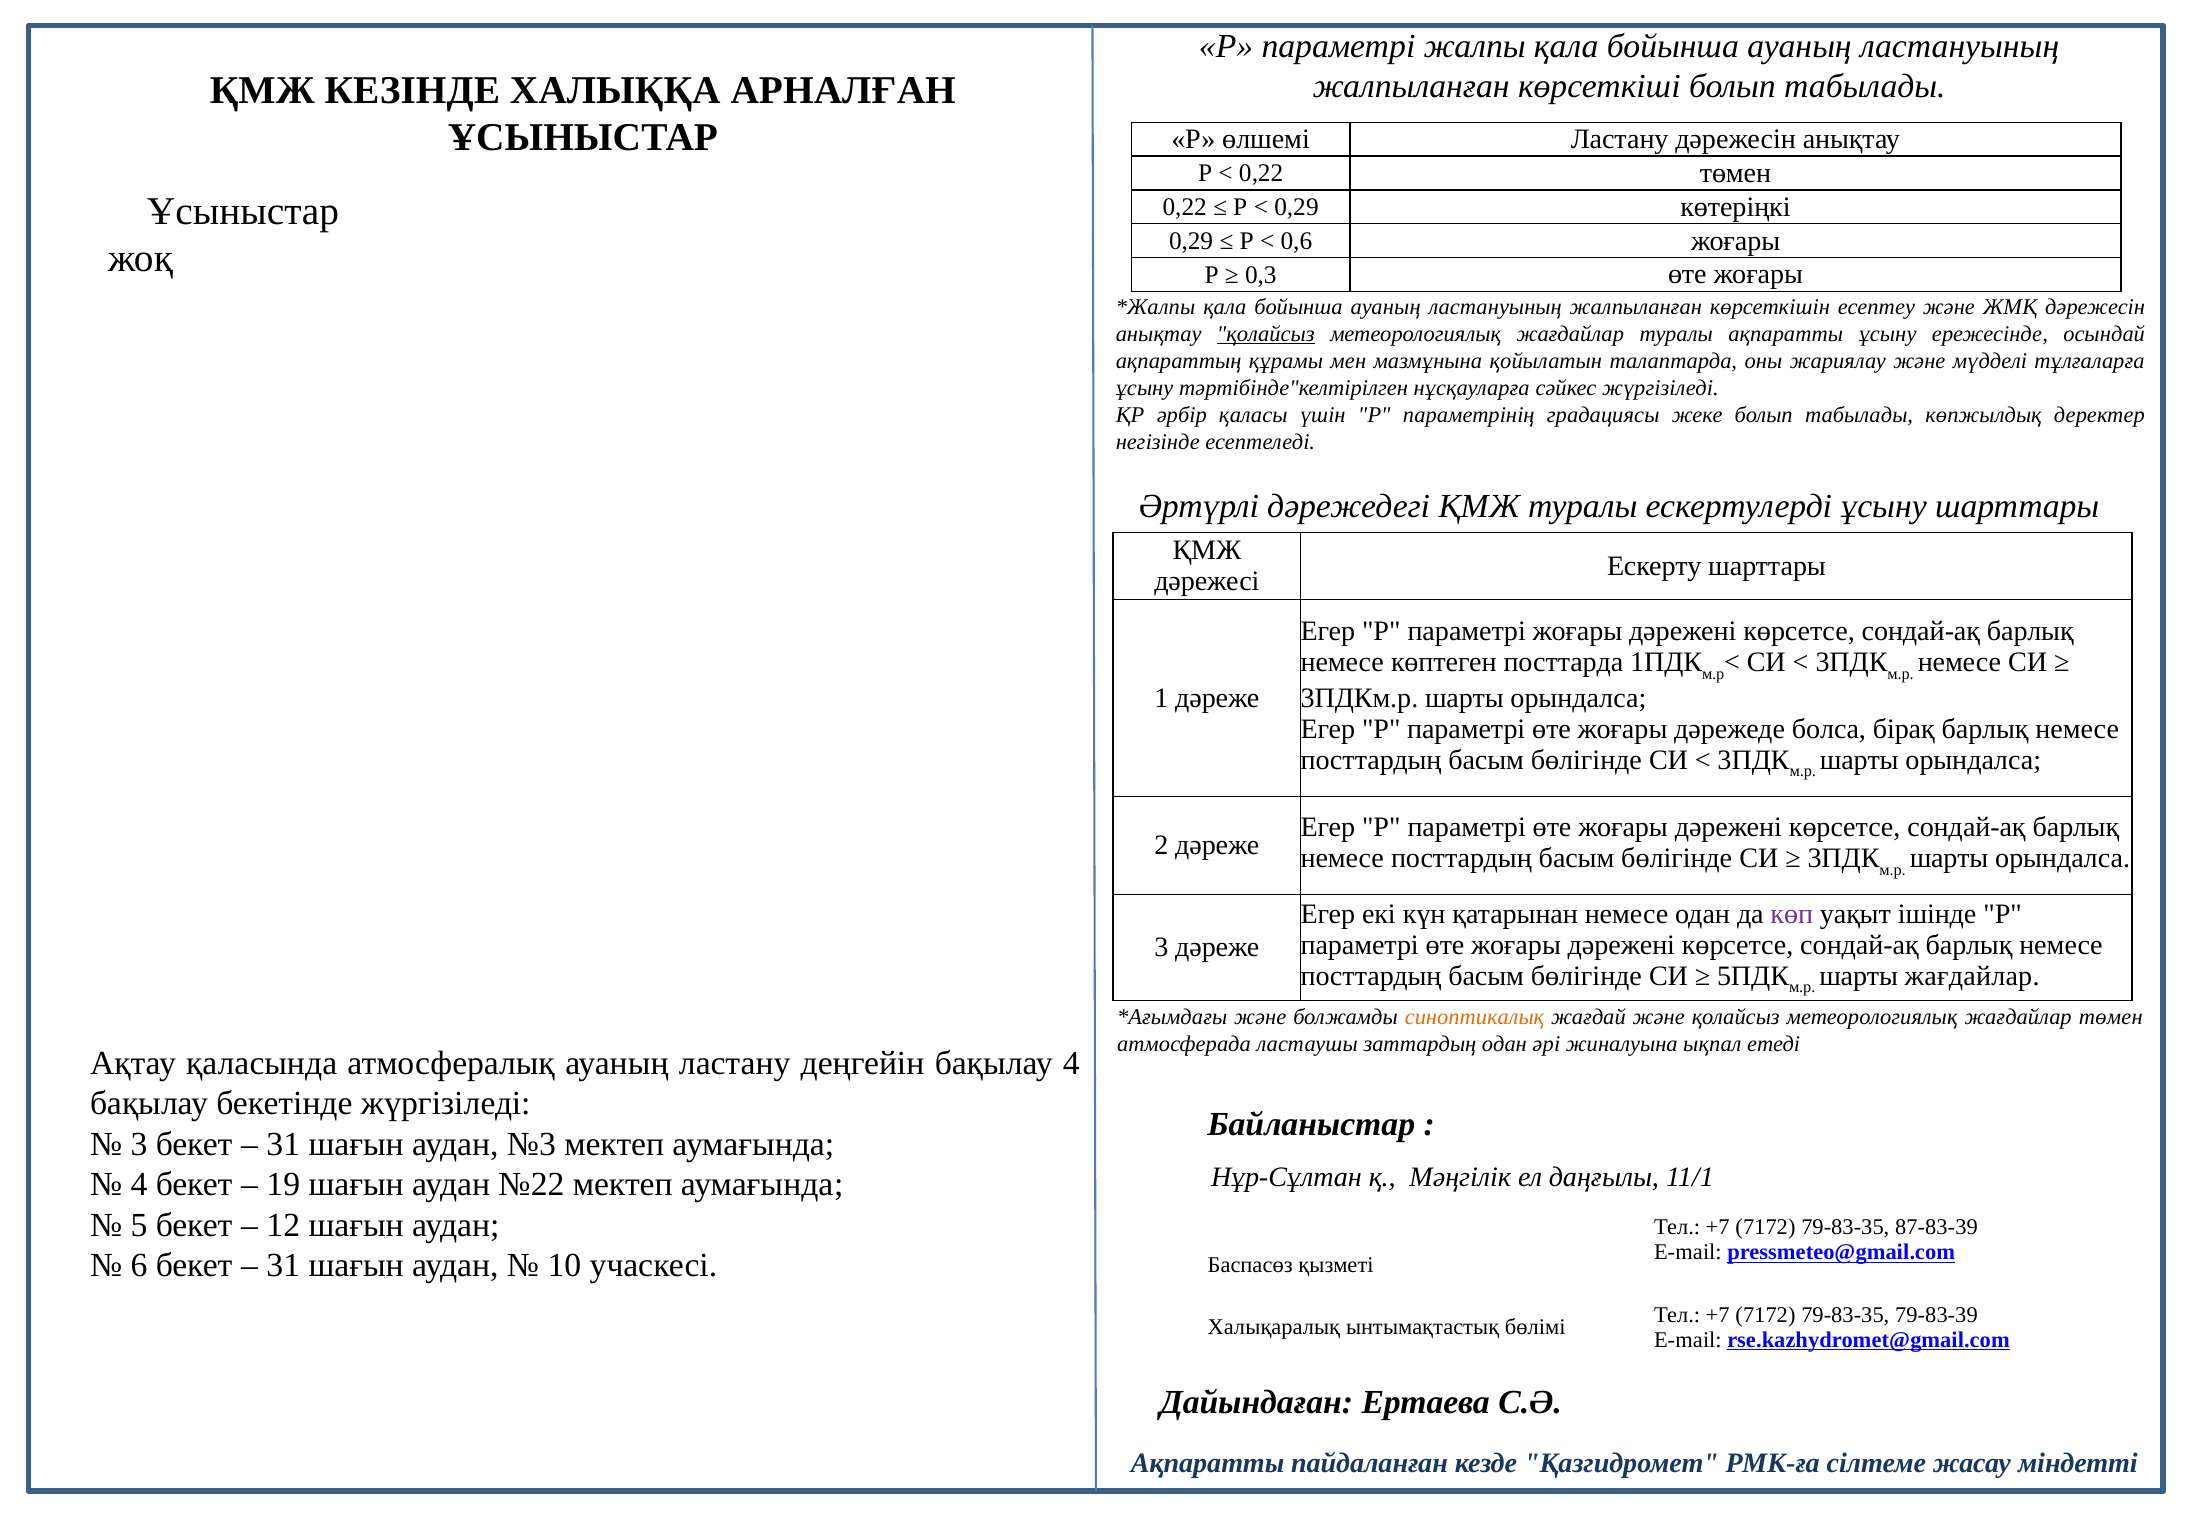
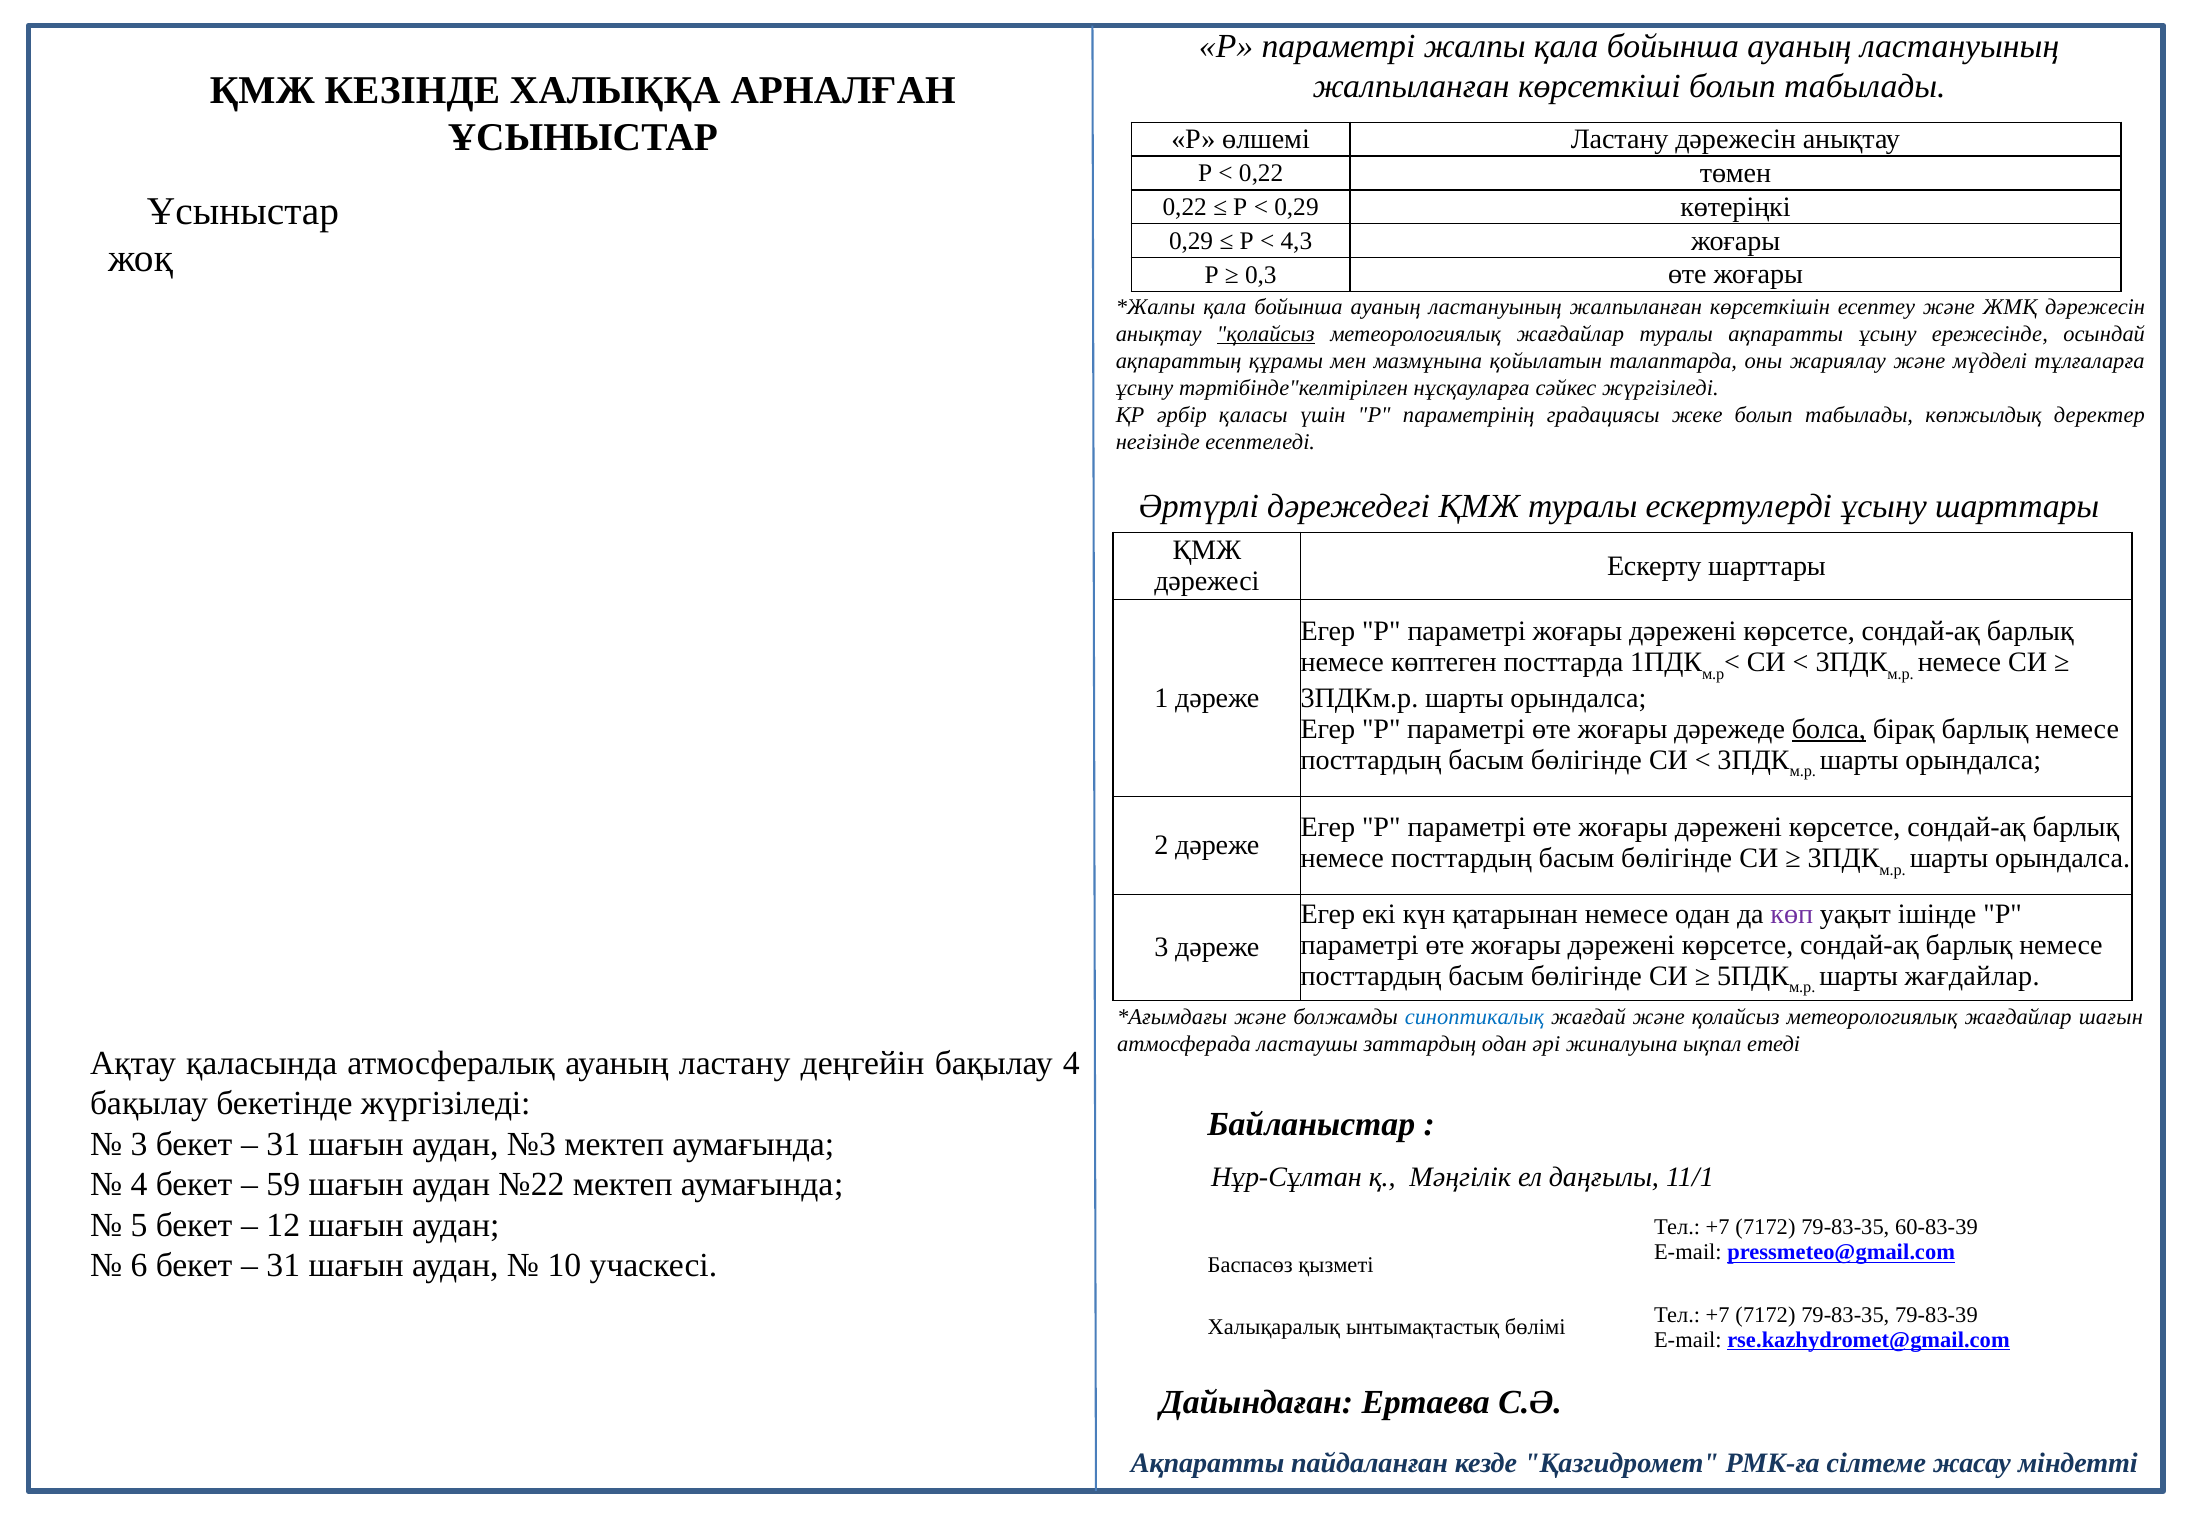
0,6: 0,6 -> 4,3
болса underline: none -> present
синоптикалық colour: orange -> blue
жағдайлар төмен: төмен -> шағын
19: 19 -> 59
87-83-39: 87-83-39 -> 60-83-39
